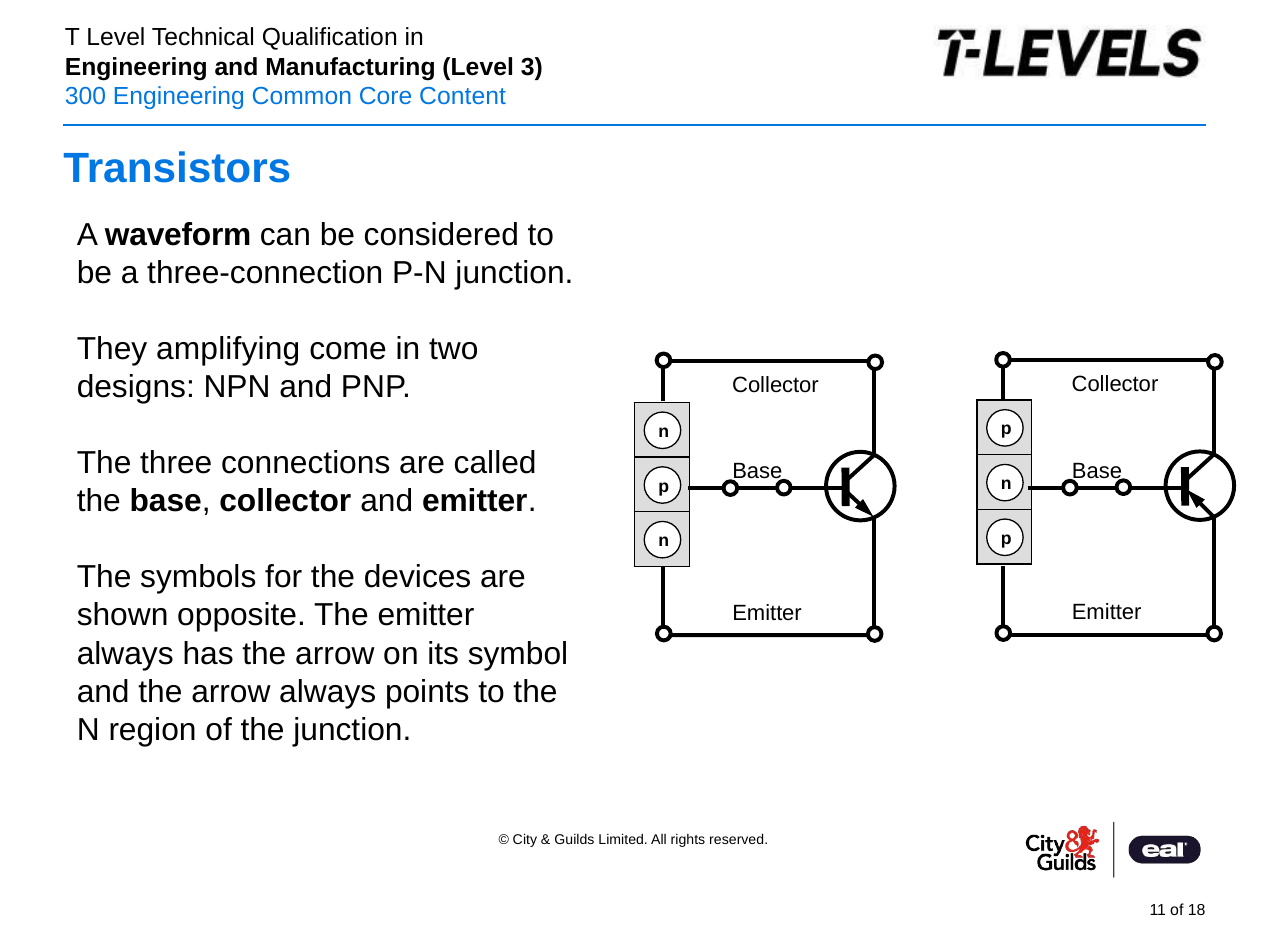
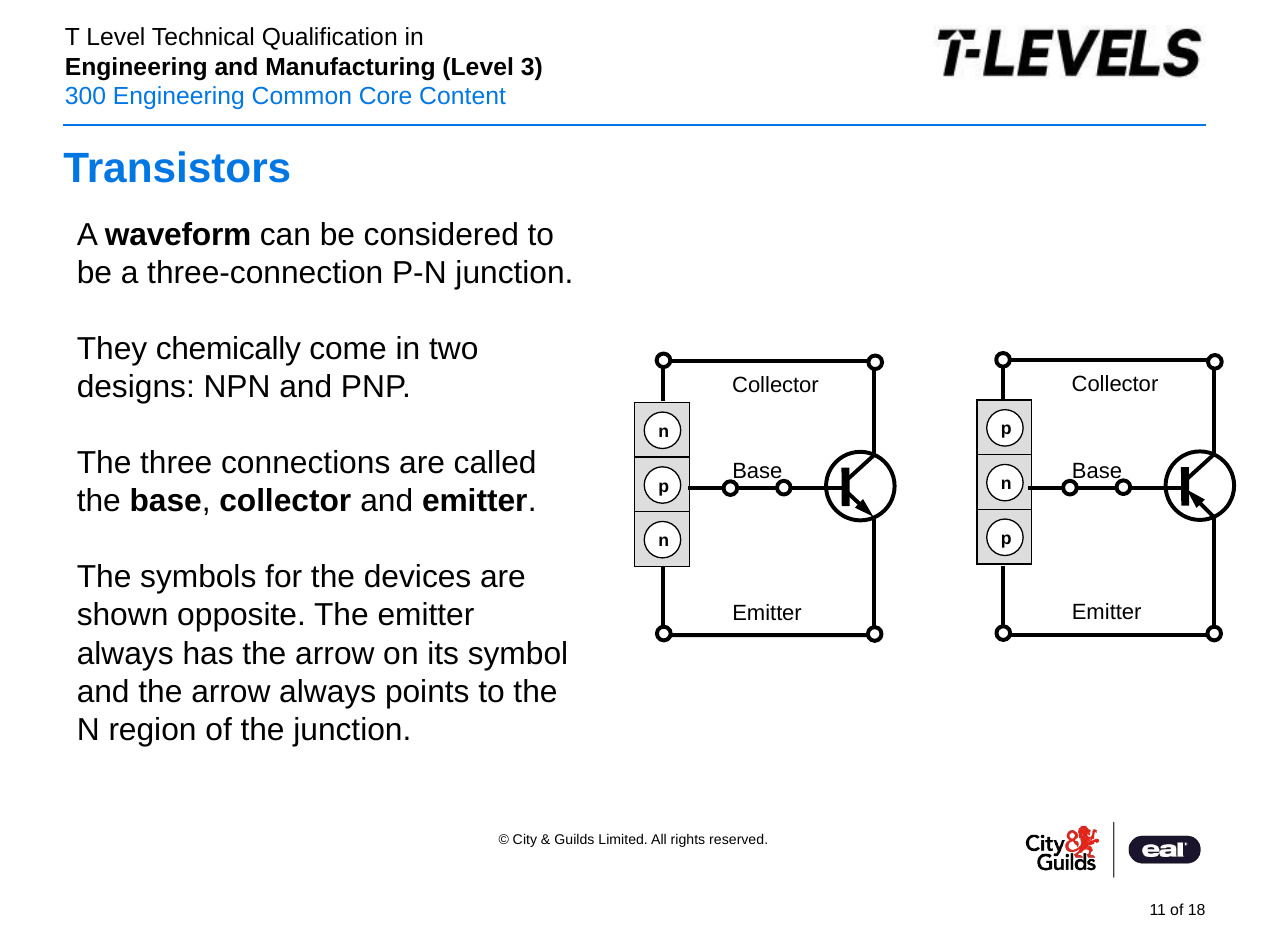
amplifying: amplifying -> chemically
